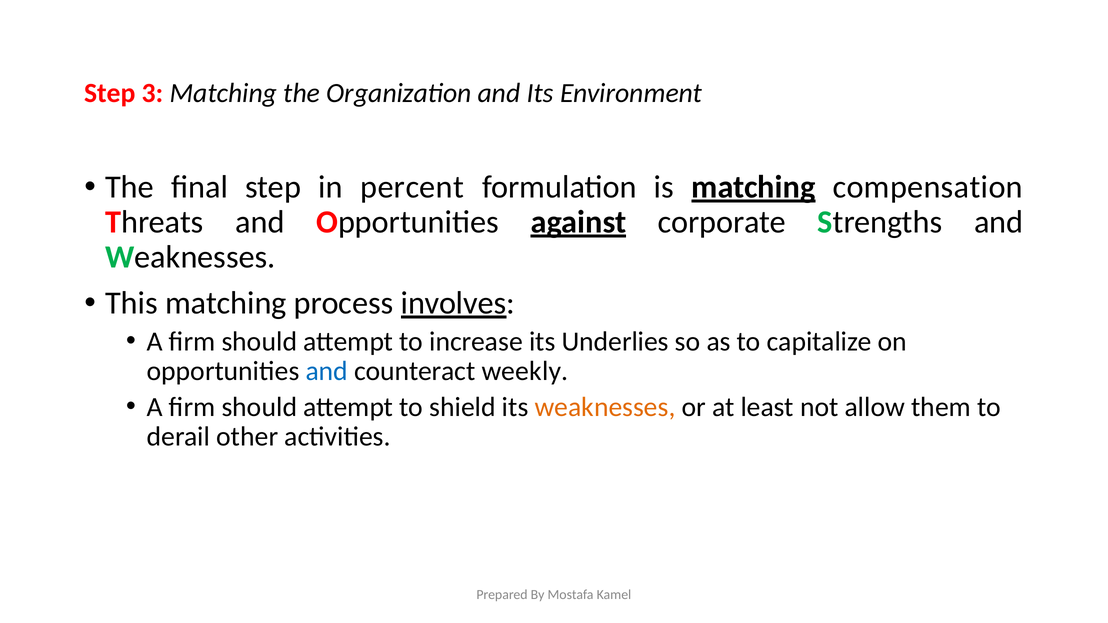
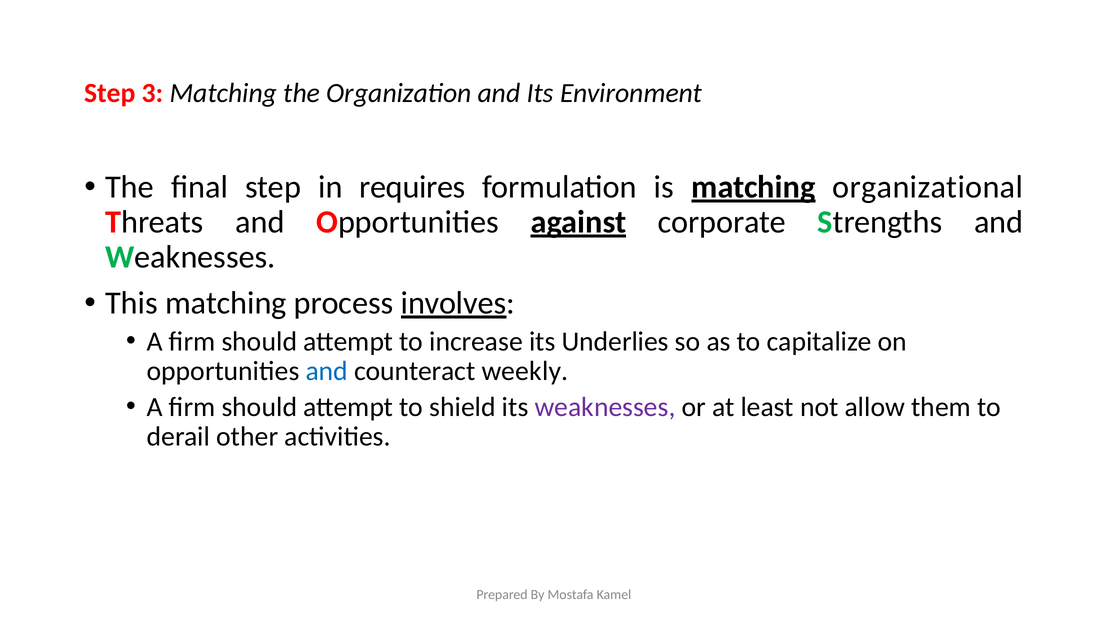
percent: percent -> requires
compensation: compensation -> organizational
weaknesses at (605, 407) colour: orange -> purple
